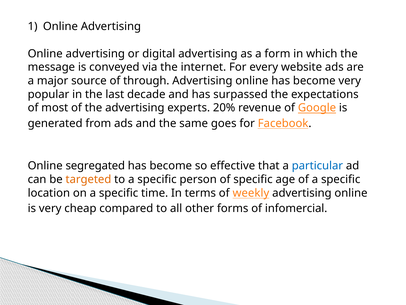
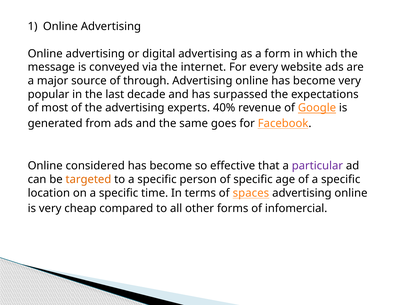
20%: 20% -> 40%
segregated: segregated -> considered
particular colour: blue -> purple
weekly: weekly -> spaces
